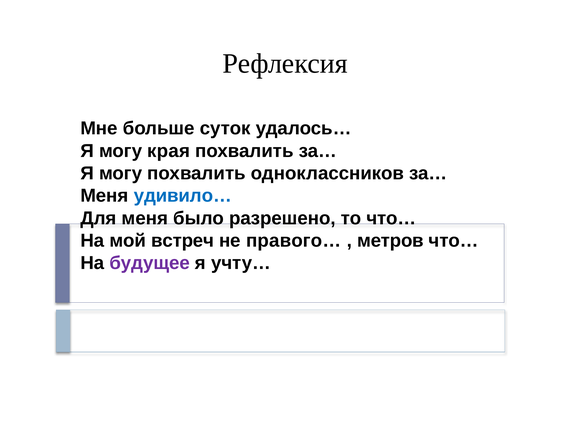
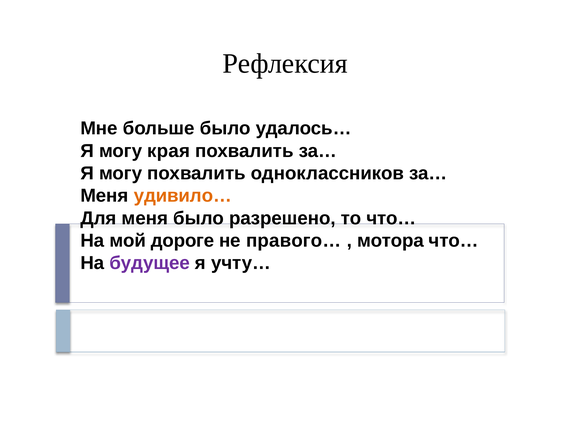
больше суток: суток -> было
удивило… colour: blue -> orange
встреч: встреч -> дороге
метров: метров -> мотора
